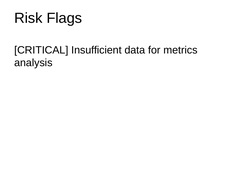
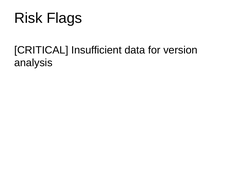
metrics: metrics -> version
